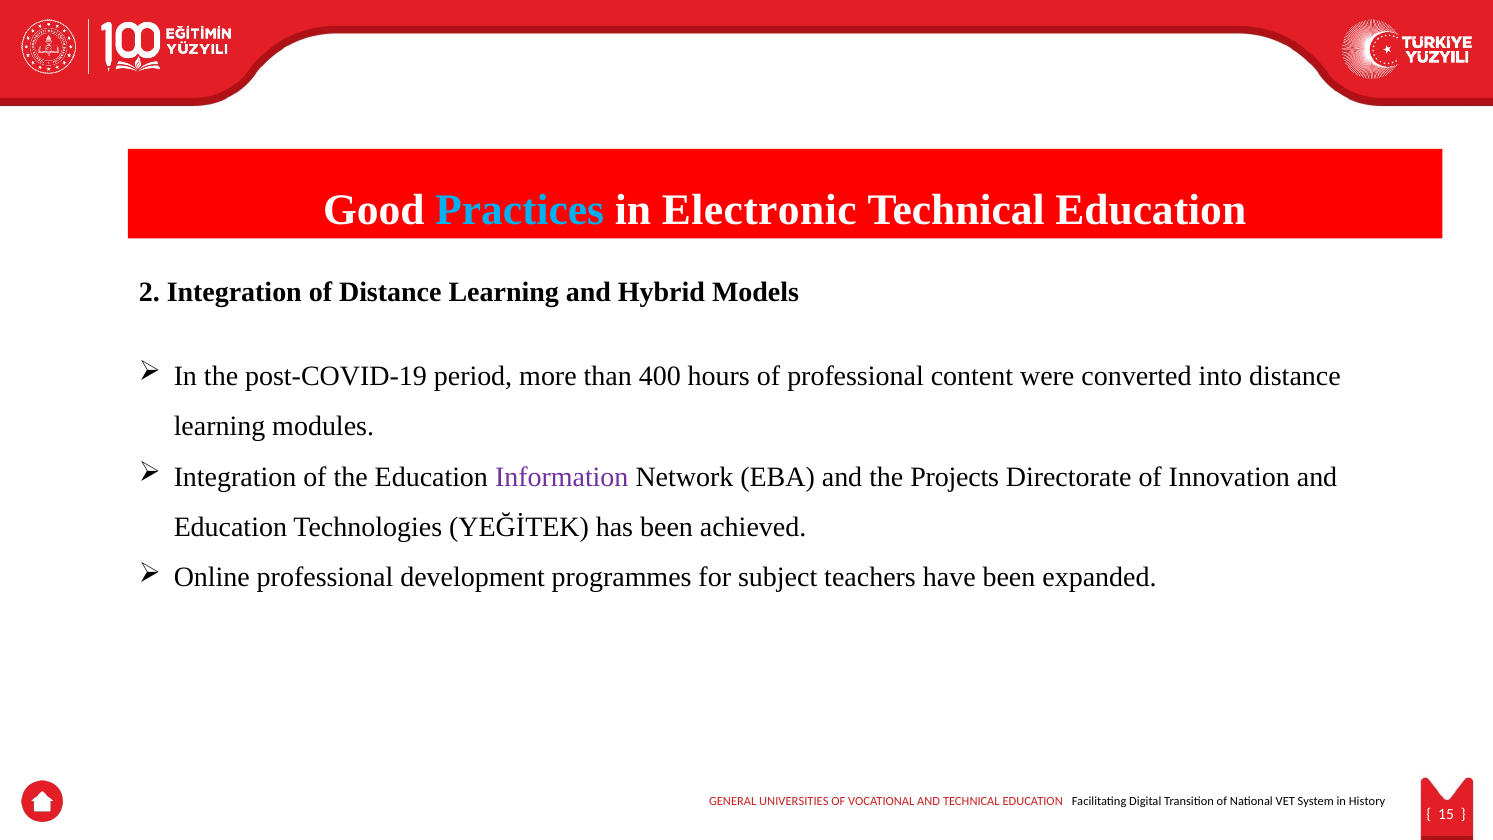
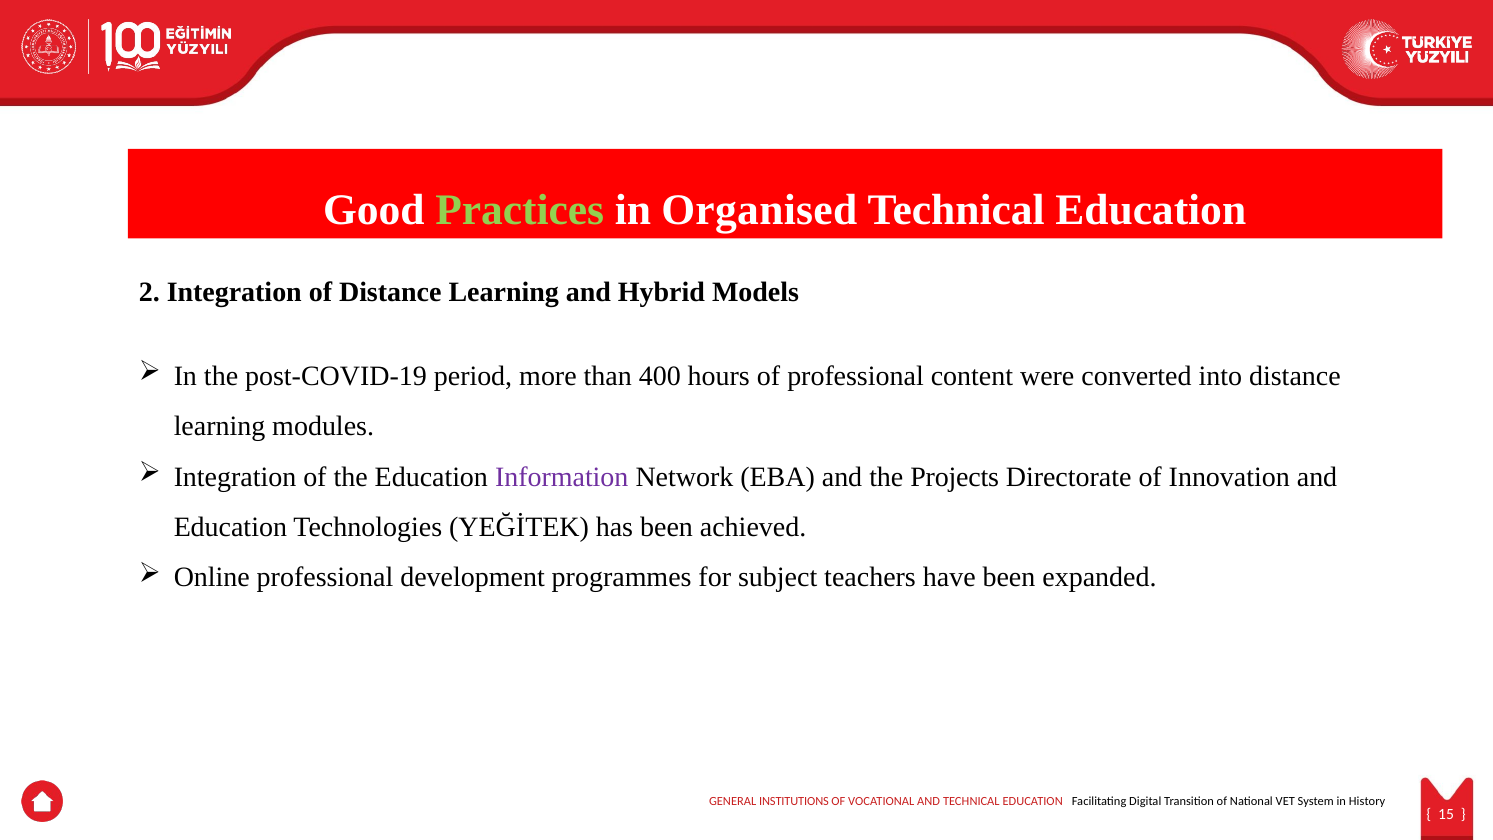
Practices colour: light blue -> light green
Electronic: Electronic -> Organised
UNIVERSITIES: UNIVERSITIES -> INSTITUTIONS
